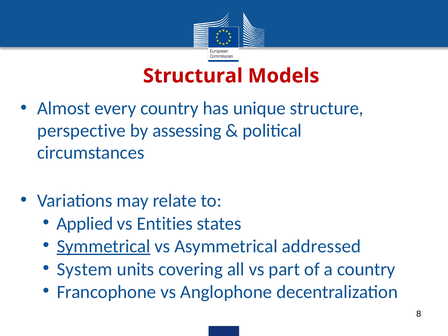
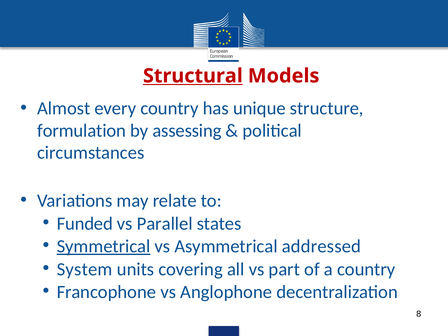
Structural underline: none -> present
perspective: perspective -> formulation
Applied: Applied -> Funded
Entities: Entities -> Parallel
